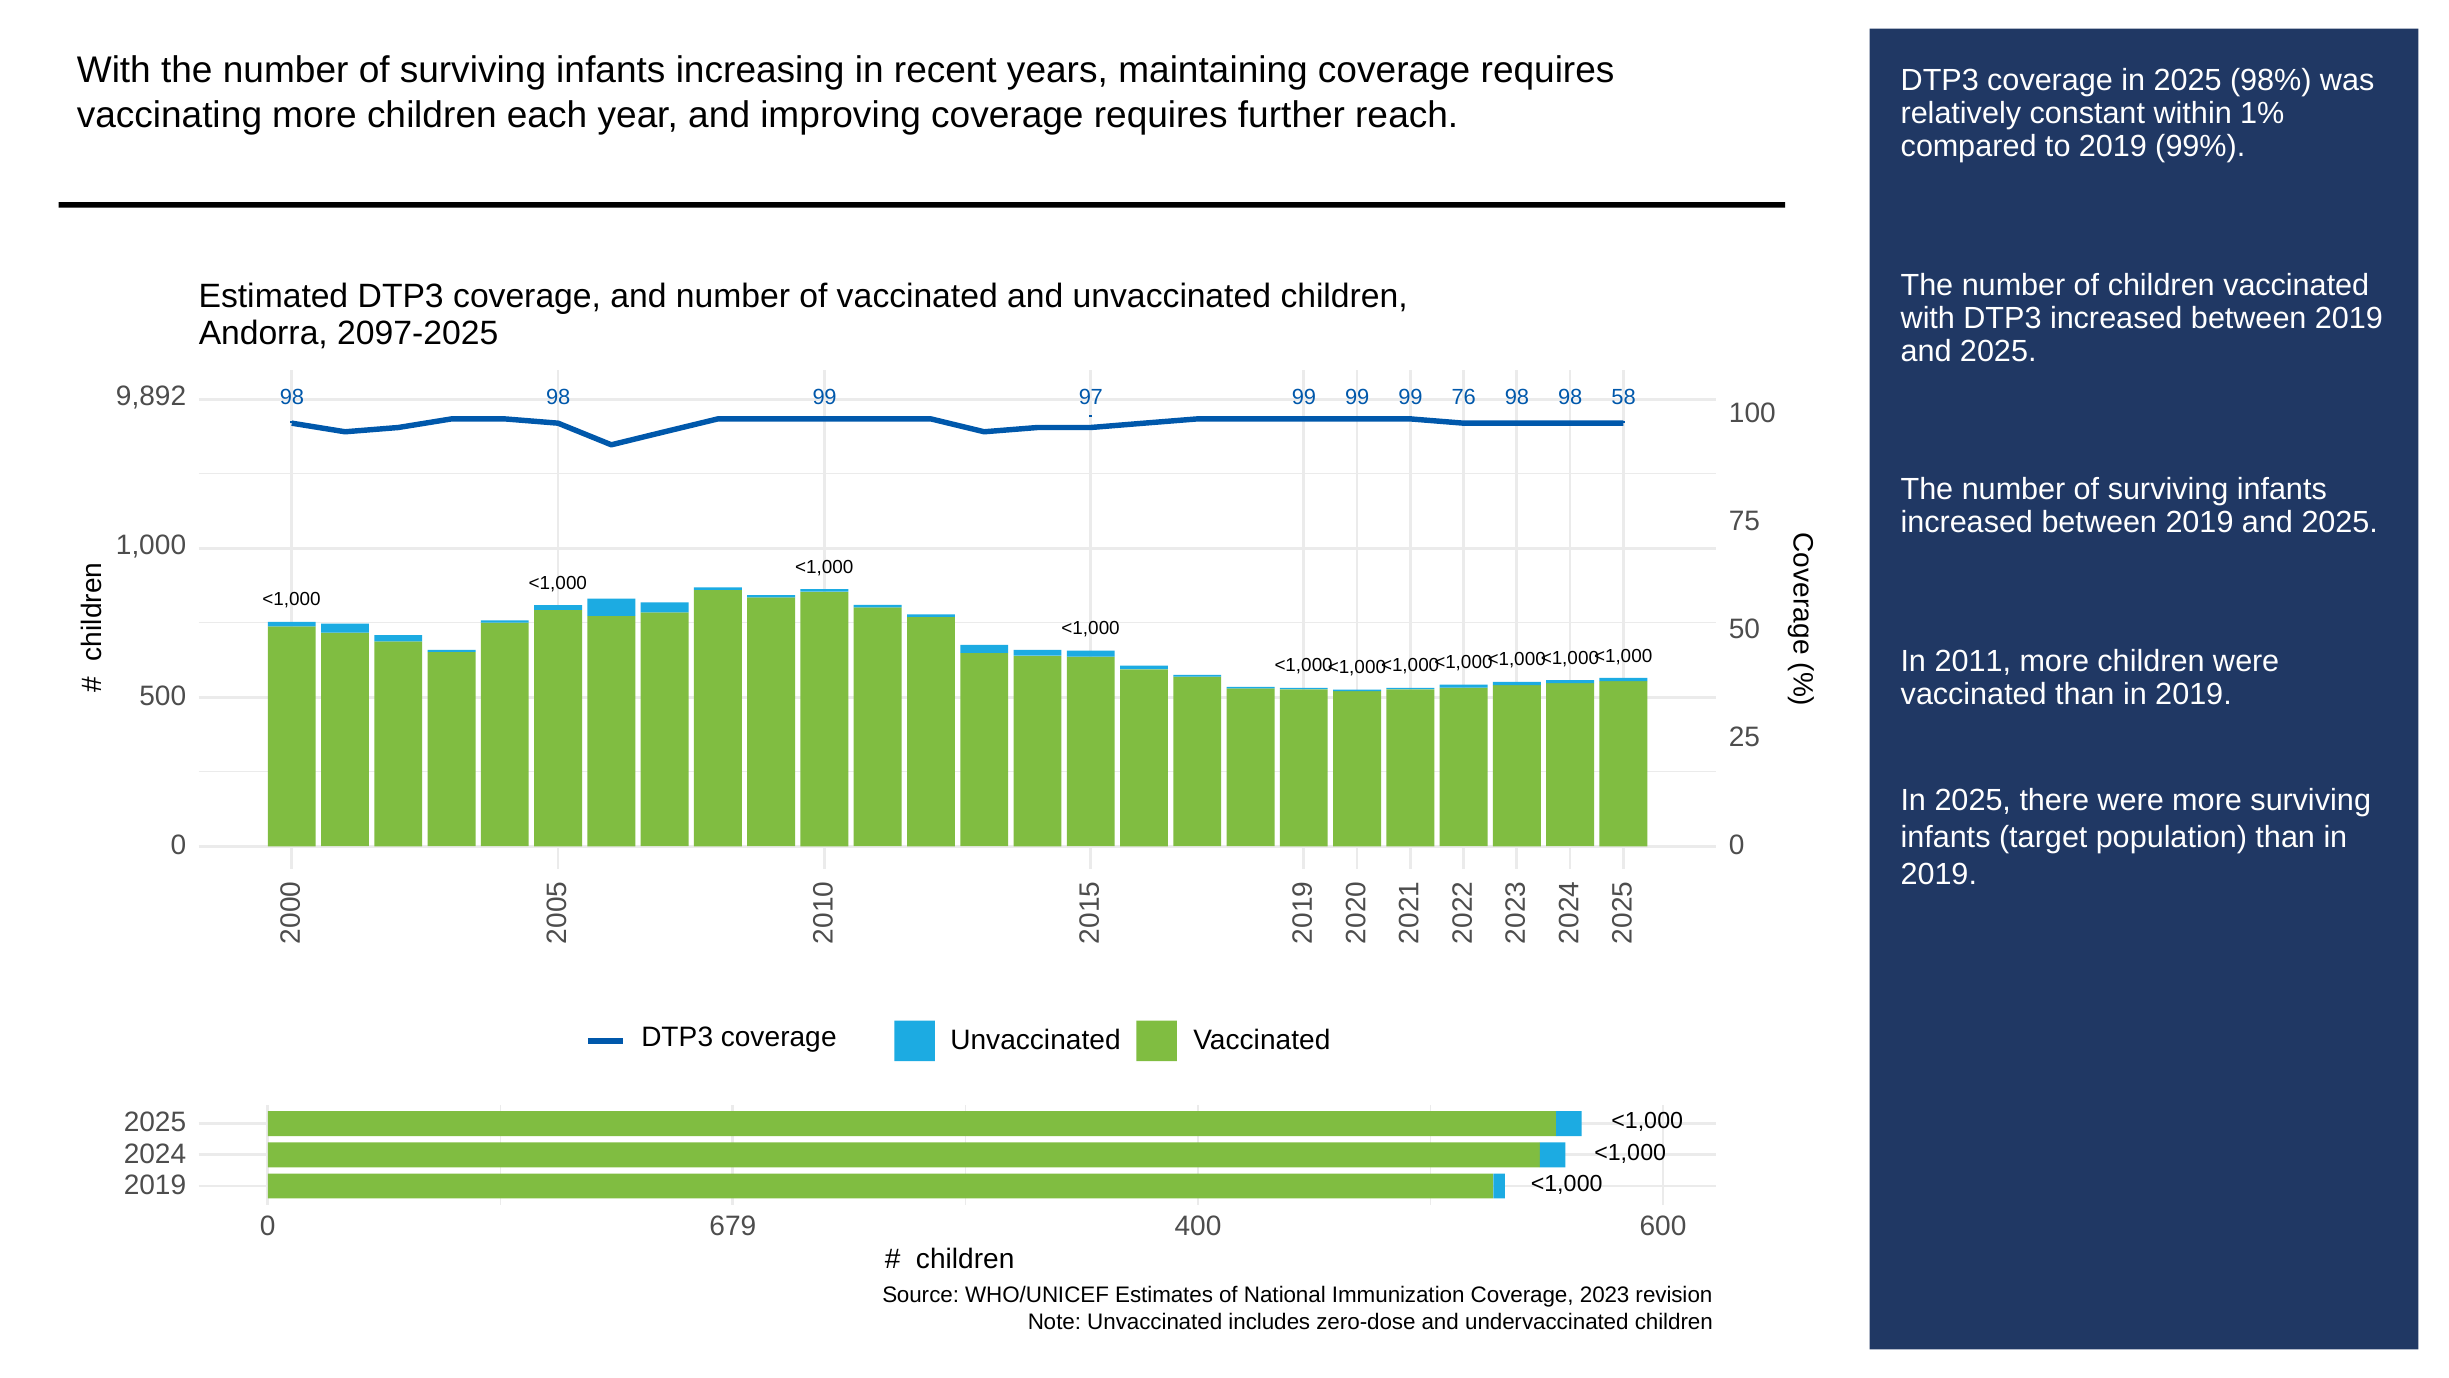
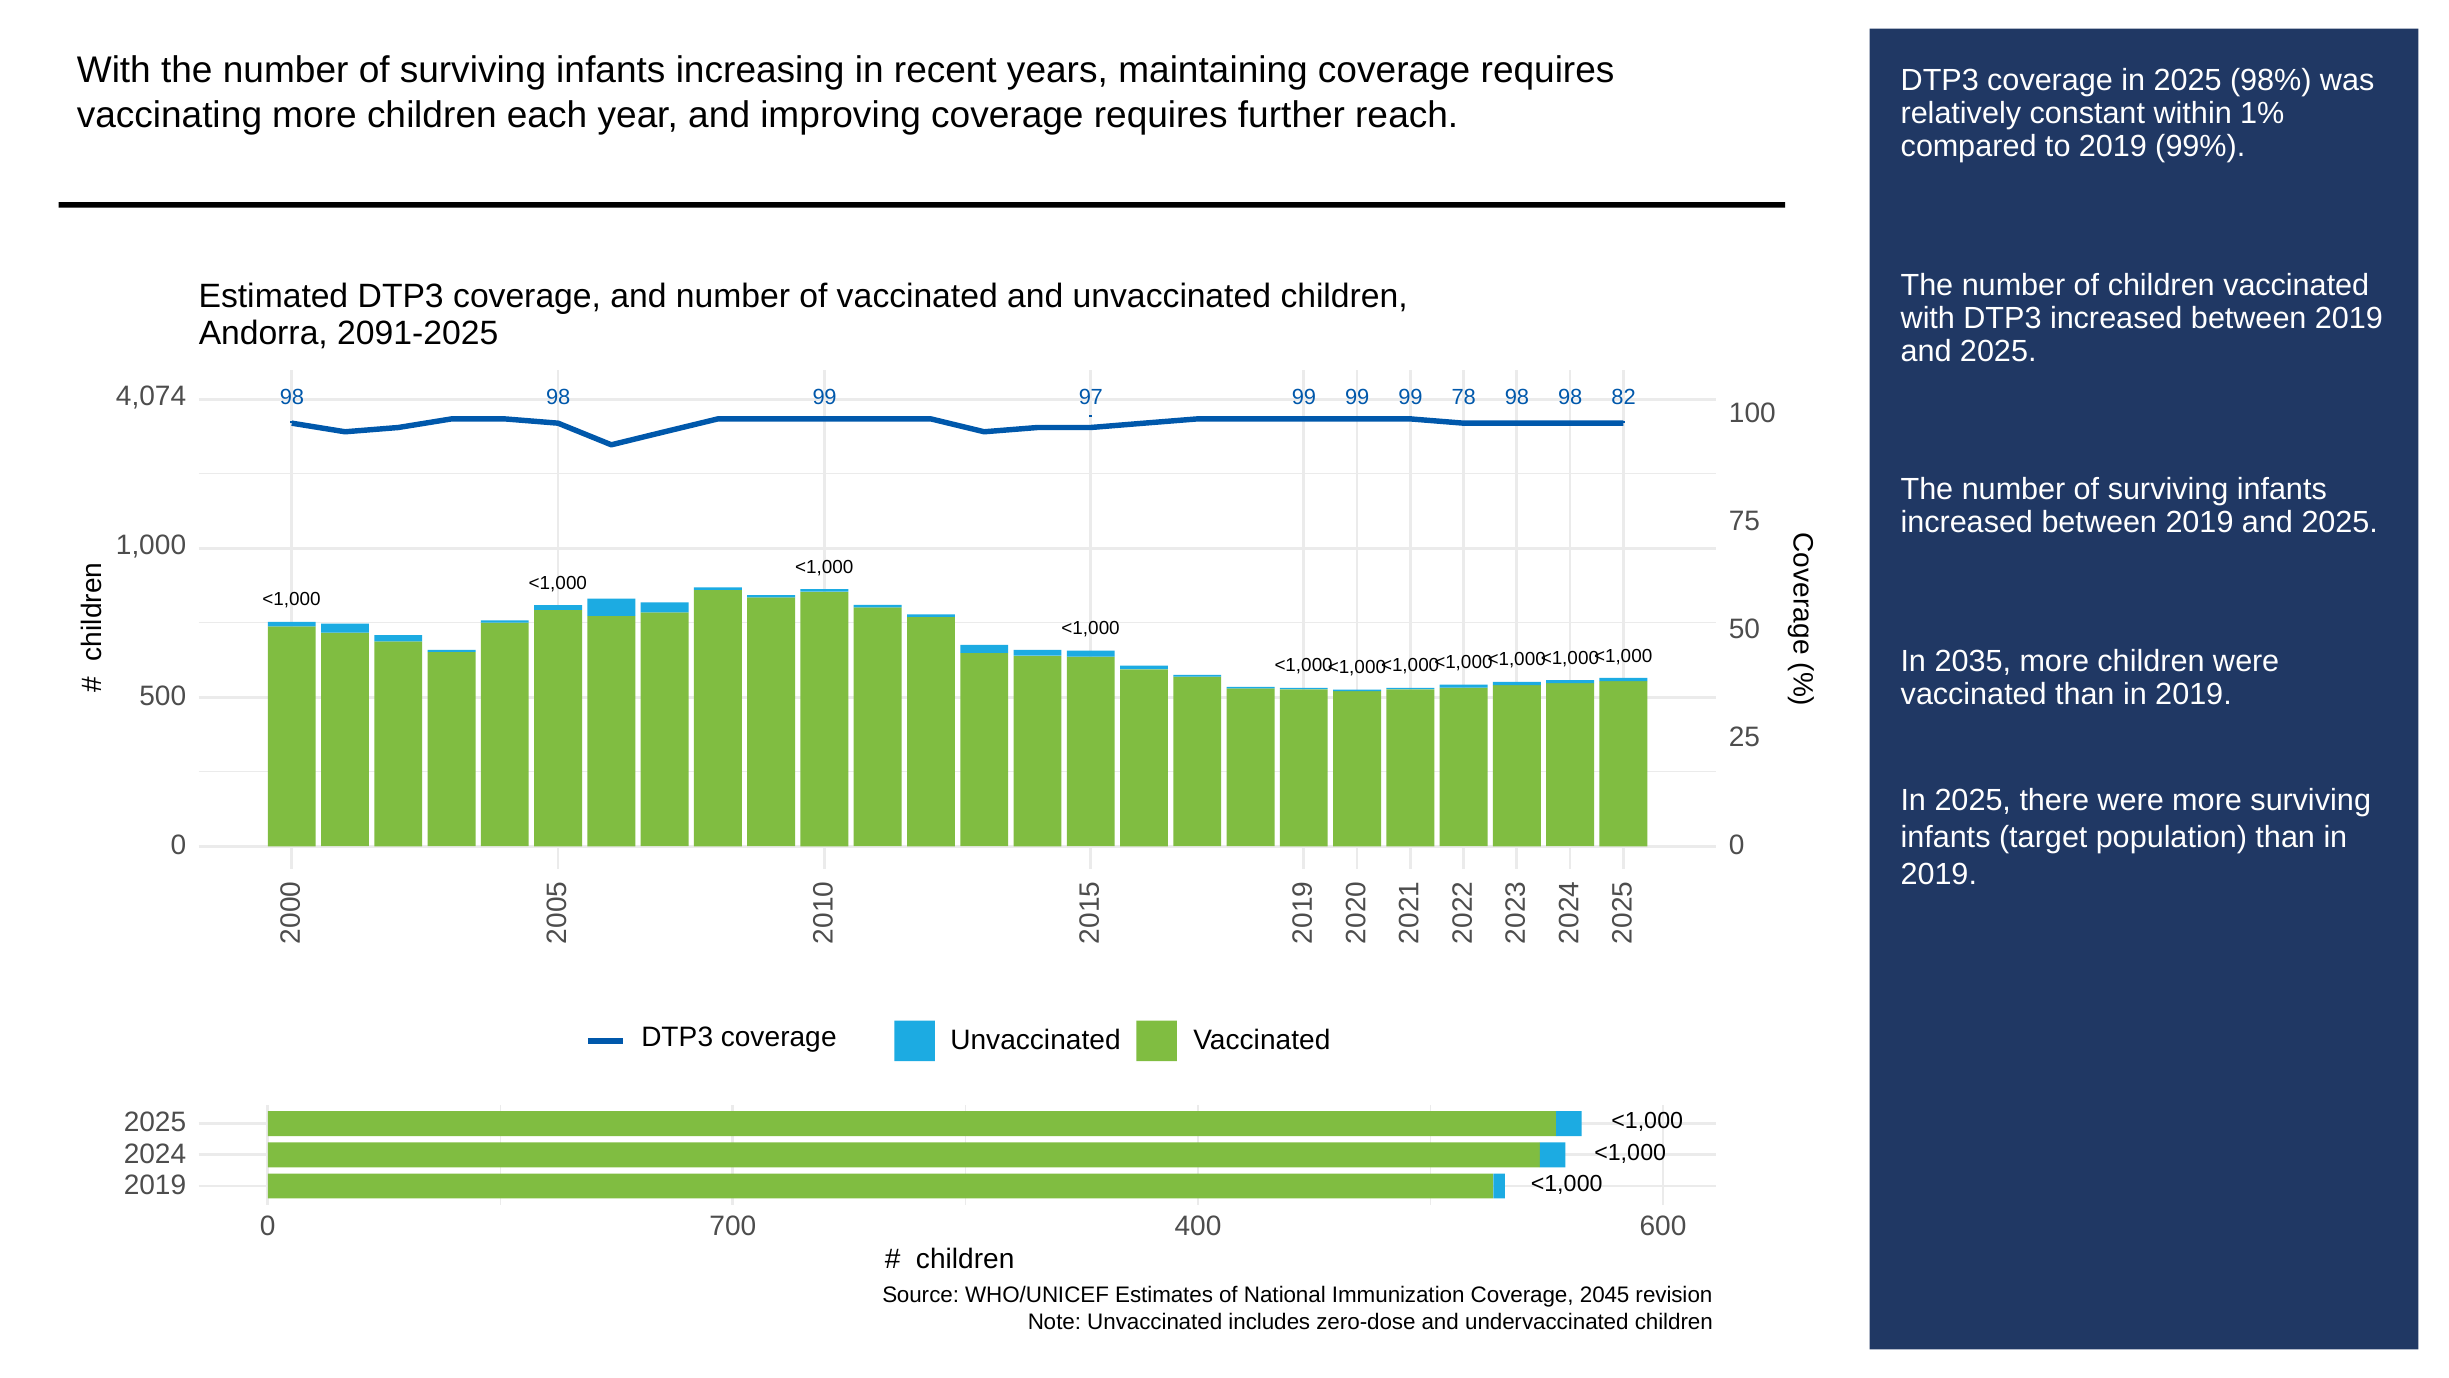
2097-2025: 2097-2025 -> 2091-2025
9,892: 9,892 -> 4,074
76: 76 -> 78
58: 58 -> 82
2011: 2011 -> 2035
679: 679 -> 700
2023: 2023 -> 2045
